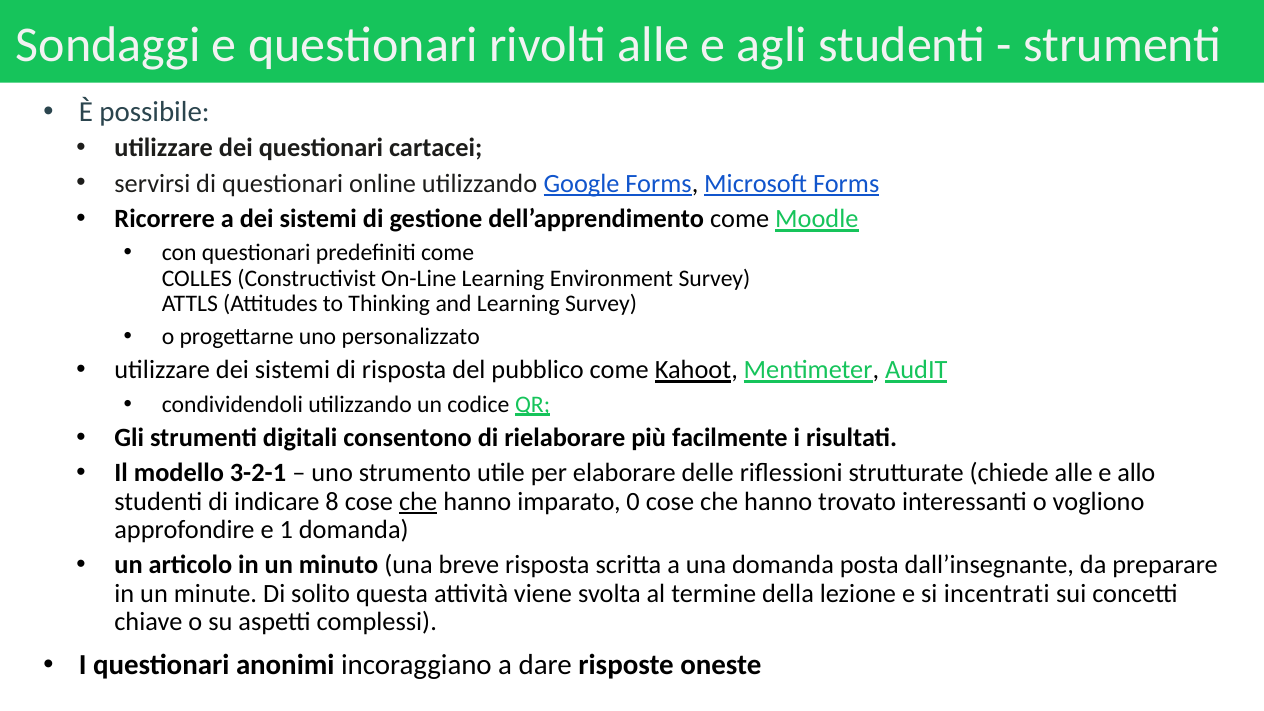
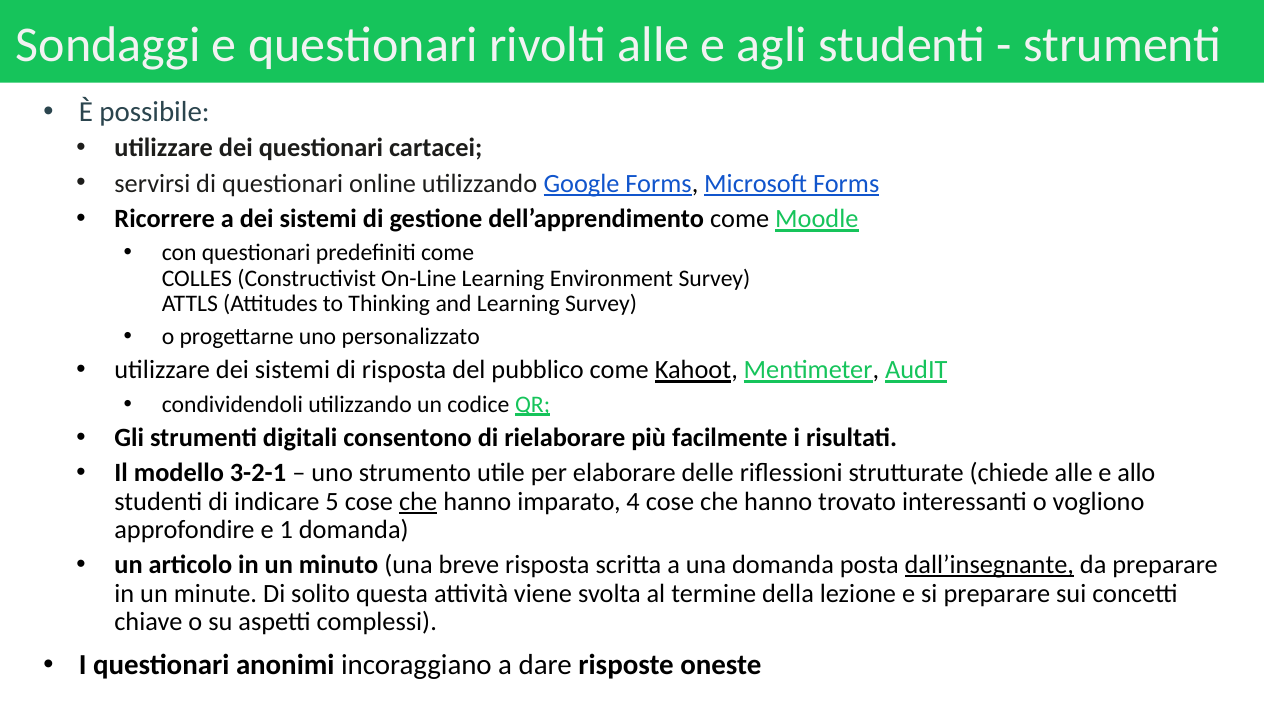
8: 8 -> 5
0: 0 -> 4
dall’insegnante underline: none -> present
si incentrati: incentrati -> preparare
